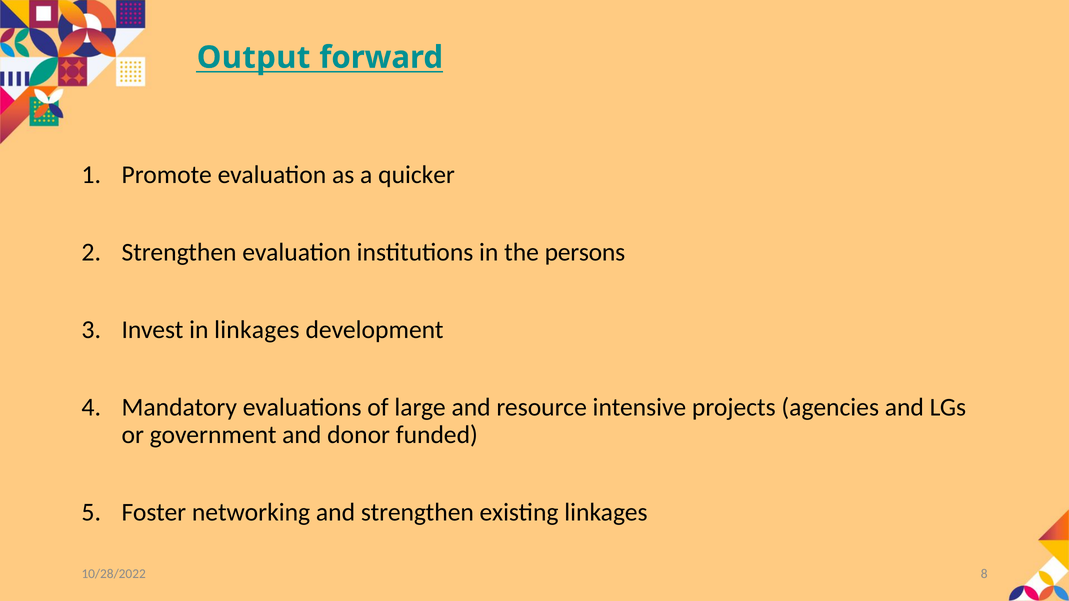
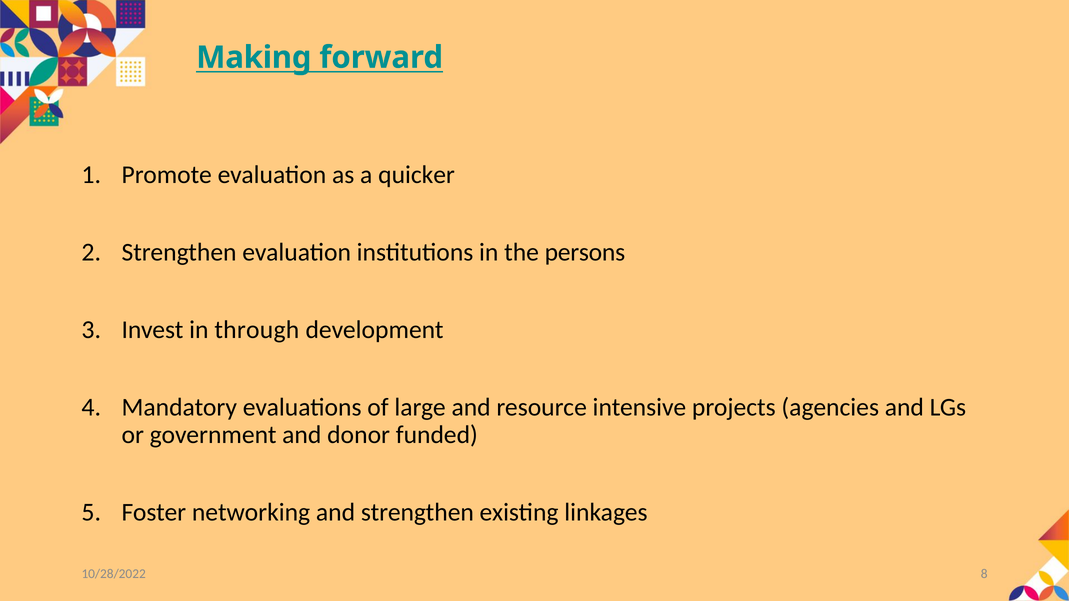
Output: Output -> Making
in linkages: linkages -> through
